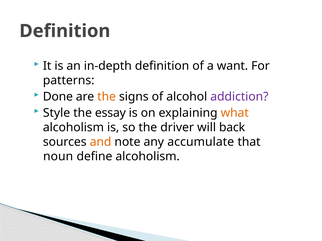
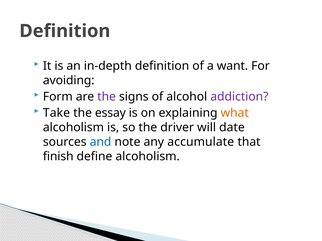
patterns: patterns -> avoiding
Done: Done -> Form
the at (107, 97) colour: orange -> purple
Style: Style -> Take
back: back -> date
and colour: orange -> blue
noun: noun -> finish
